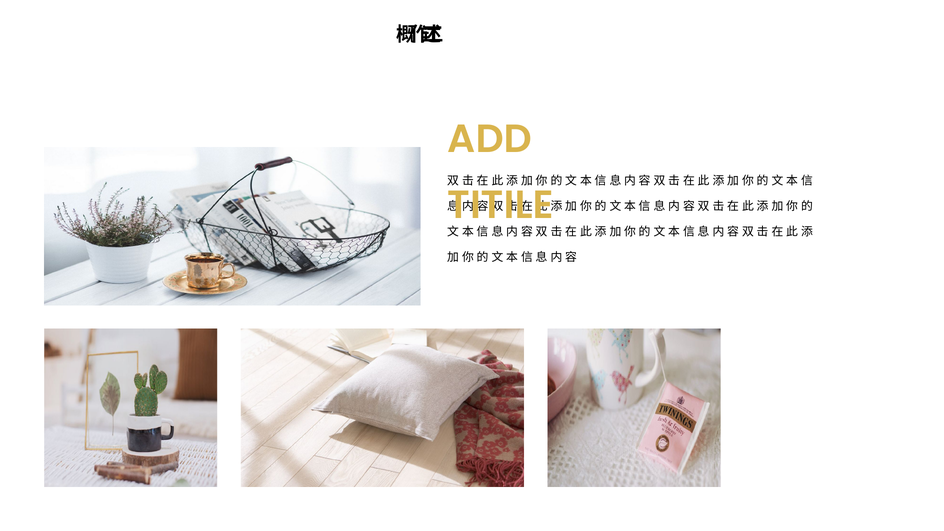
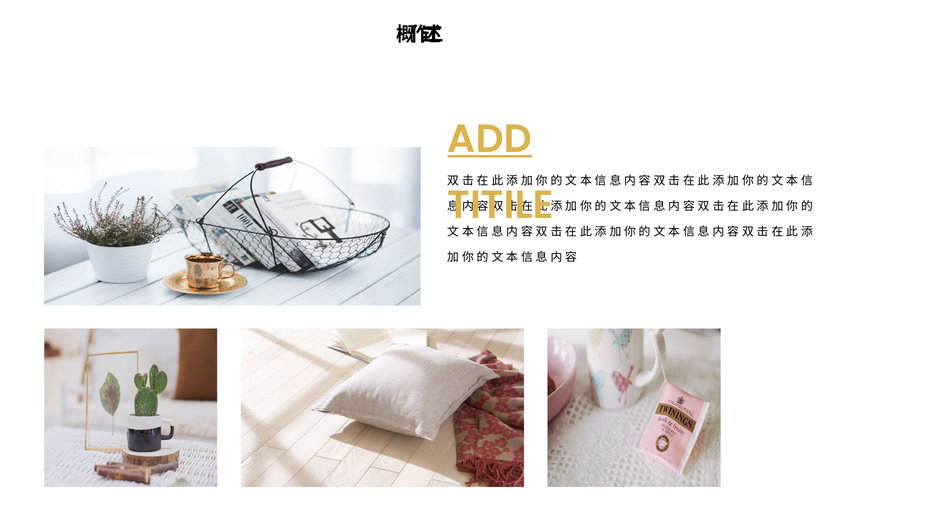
ADD underline: none -> present
